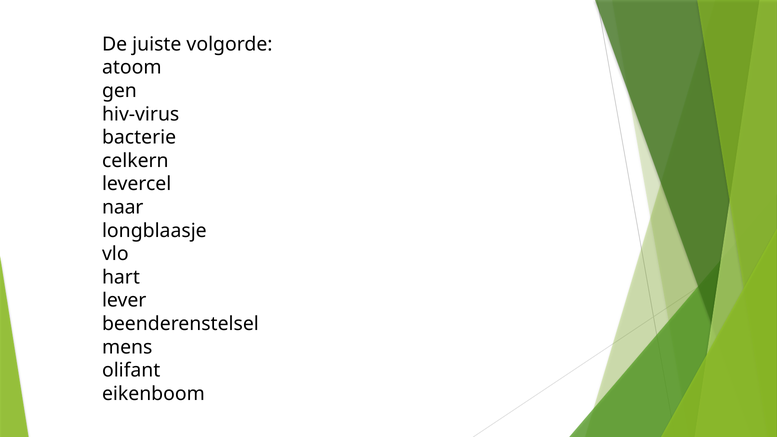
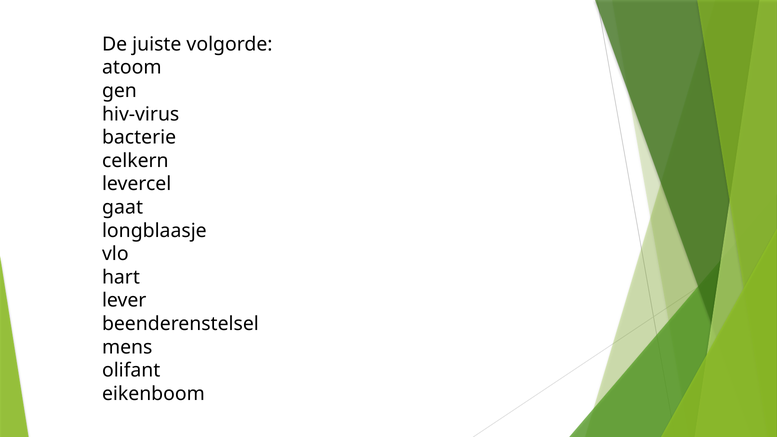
naar: naar -> gaat
